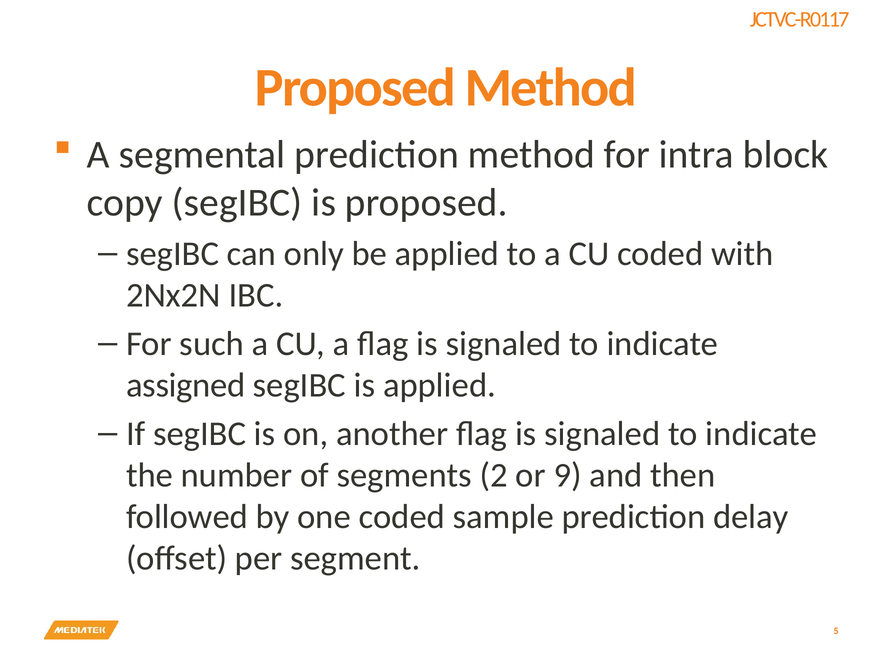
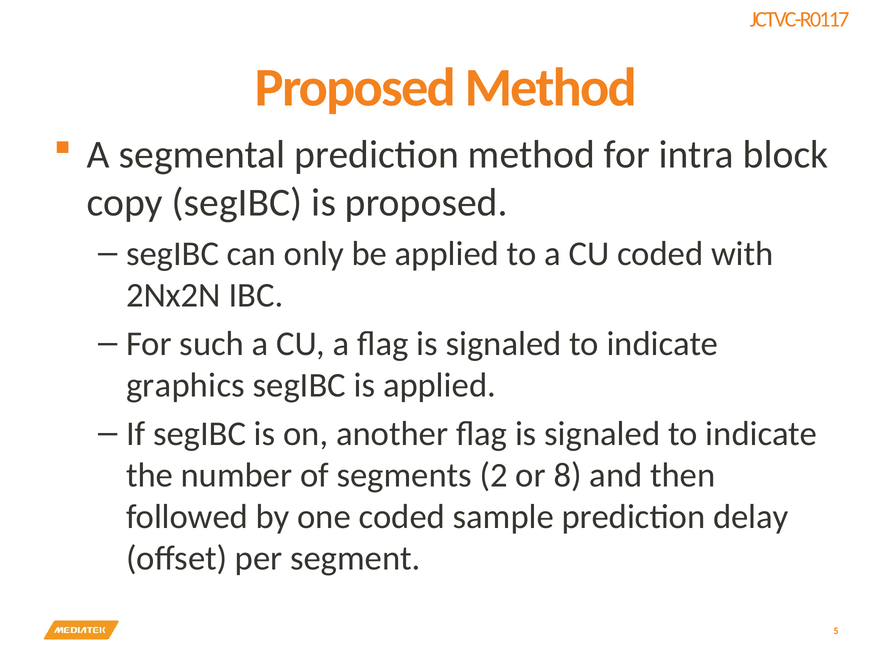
assigned: assigned -> graphics
9: 9 -> 8
